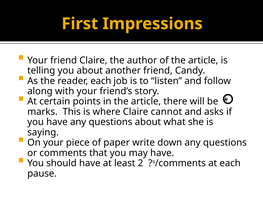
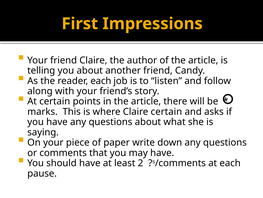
Claire cannot: cannot -> certain
